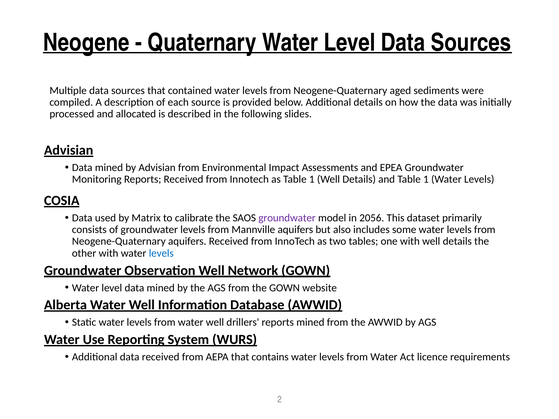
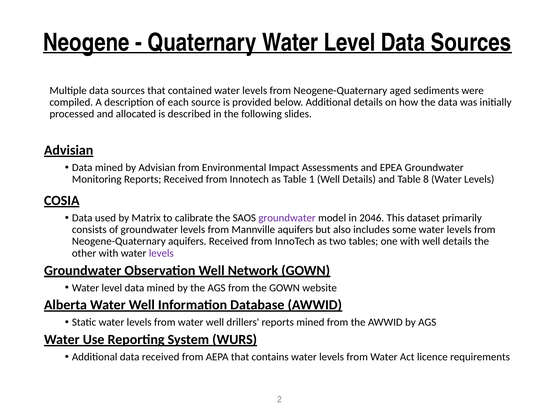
and Table 1: 1 -> 8
2056: 2056 -> 2046
levels at (161, 253) colour: blue -> purple
